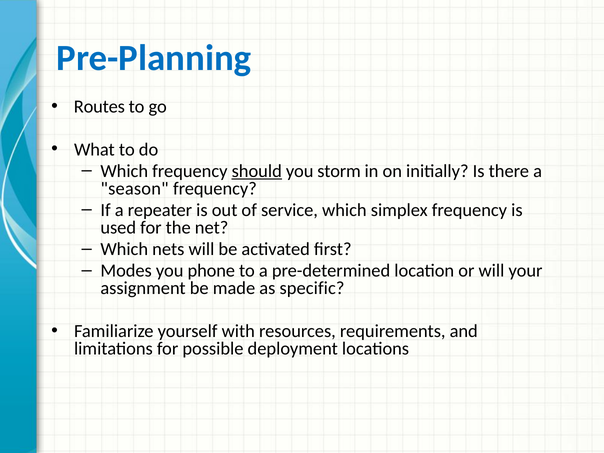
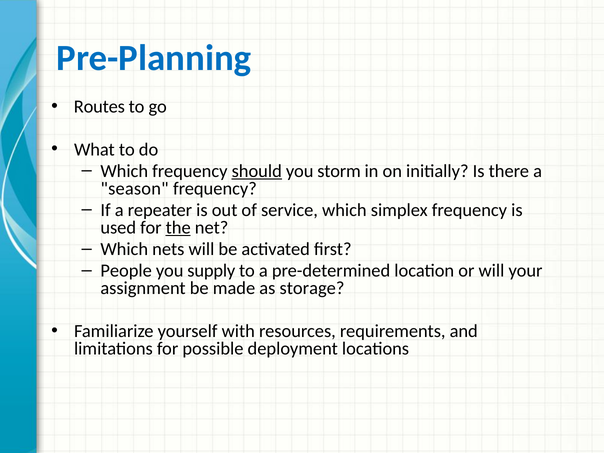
the underline: none -> present
Modes: Modes -> People
phone: phone -> supply
specific: specific -> storage
